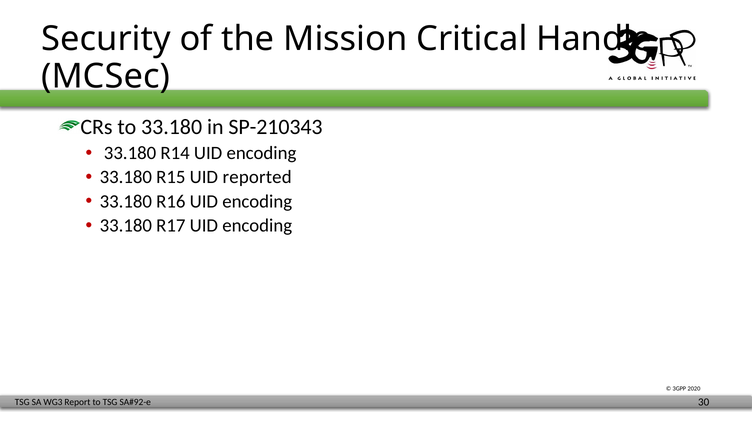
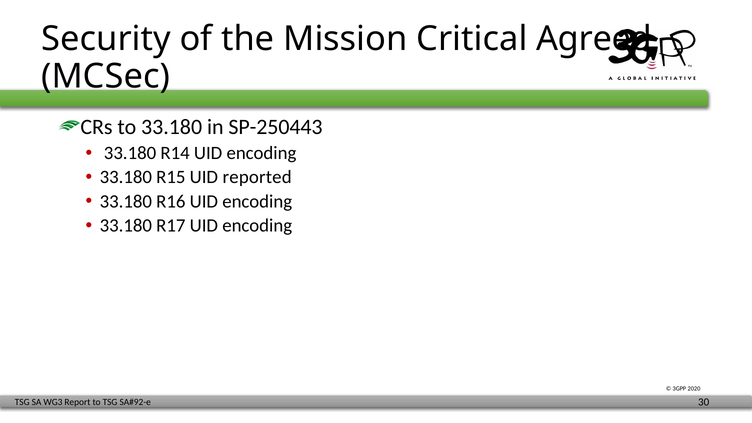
Handle: Handle -> Agreed
SP-210343: SP-210343 -> SP-250443
